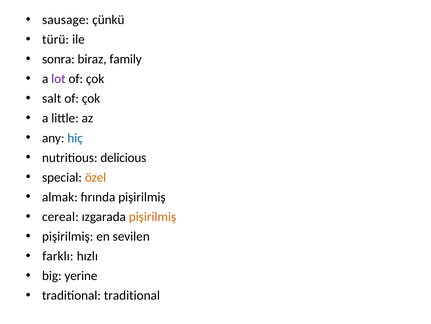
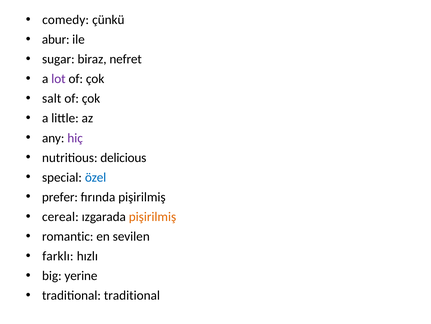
sausage: sausage -> comedy
türü: türü -> abur
sonra: sonra -> sugar
family: family -> nefret
hiç colour: blue -> purple
özel colour: orange -> blue
almak: almak -> prefer
pişirilmiş at (68, 236): pişirilmiş -> romantic
